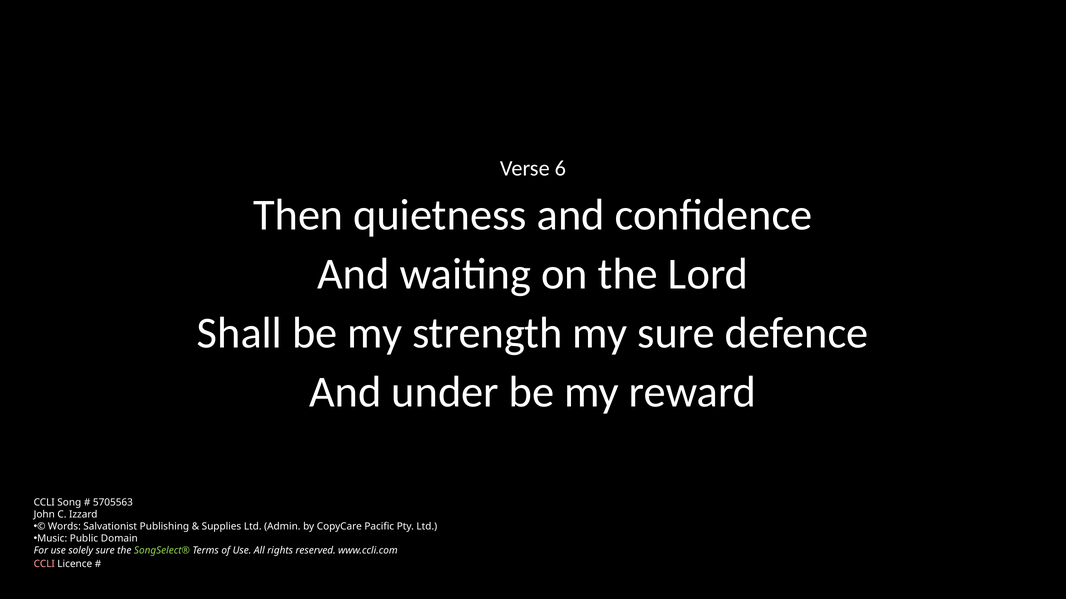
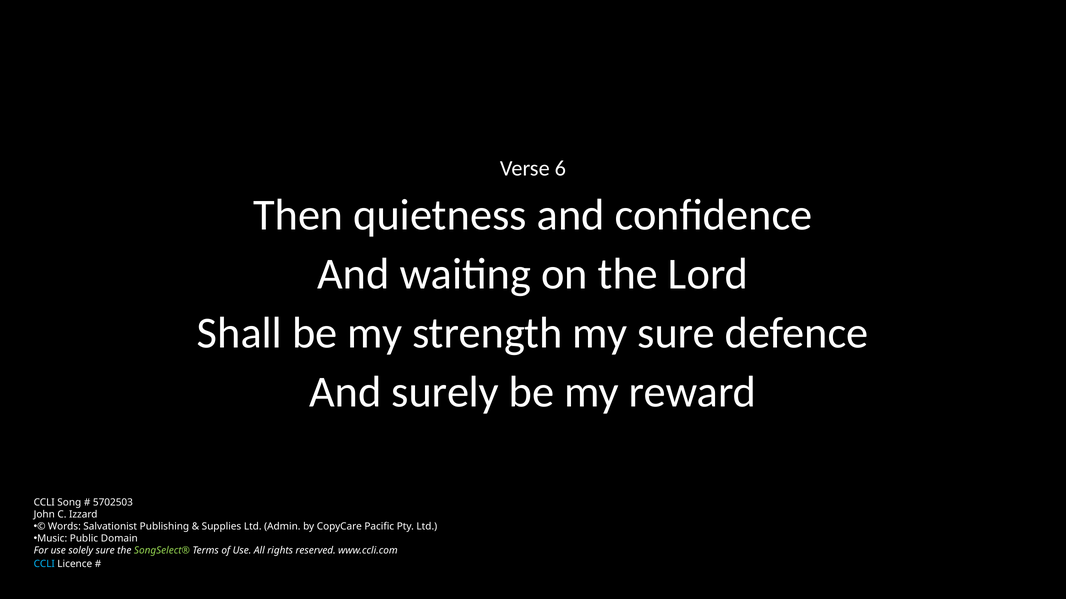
under: under -> surely
5705563: 5705563 -> 5702503
CCLI at (44, 565) colour: pink -> light blue
